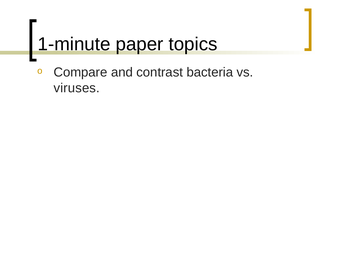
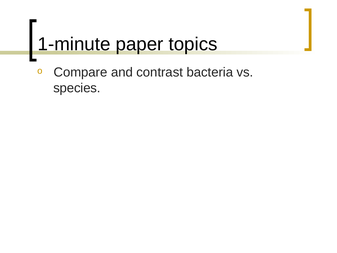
viruses: viruses -> species
